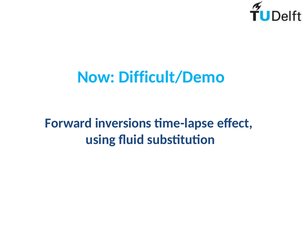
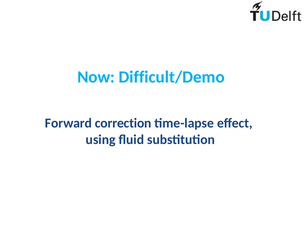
inversions: inversions -> correction
